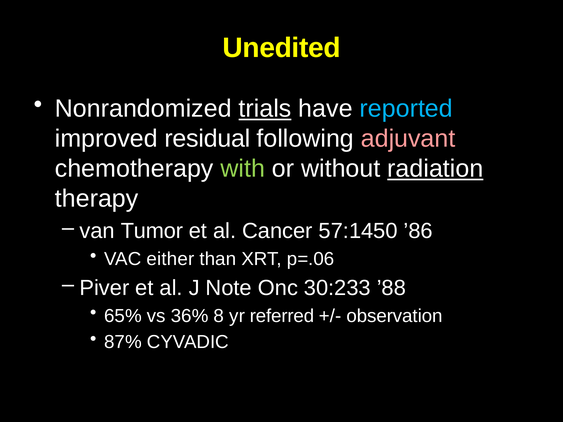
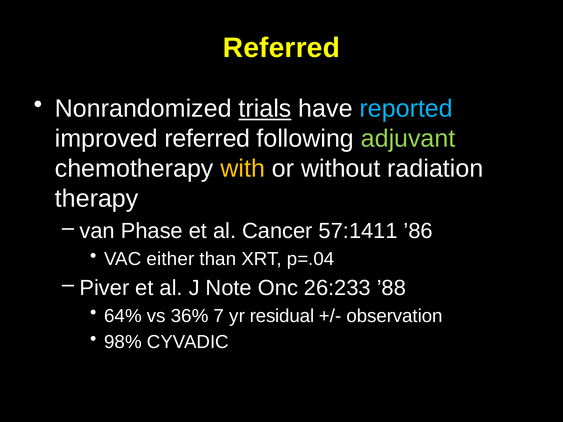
Unedited at (282, 48): Unedited -> Referred
improved residual: residual -> referred
adjuvant colour: pink -> light green
with colour: light green -> yellow
radiation underline: present -> none
Tumor: Tumor -> Phase
57:1450: 57:1450 -> 57:1411
p=.06: p=.06 -> p=.04
30:233: 30:233 -> 26:233
65%: 65% -> 64%
8: 8 -> 7
referred: referred -> residual
87%: 87% -> 98%
